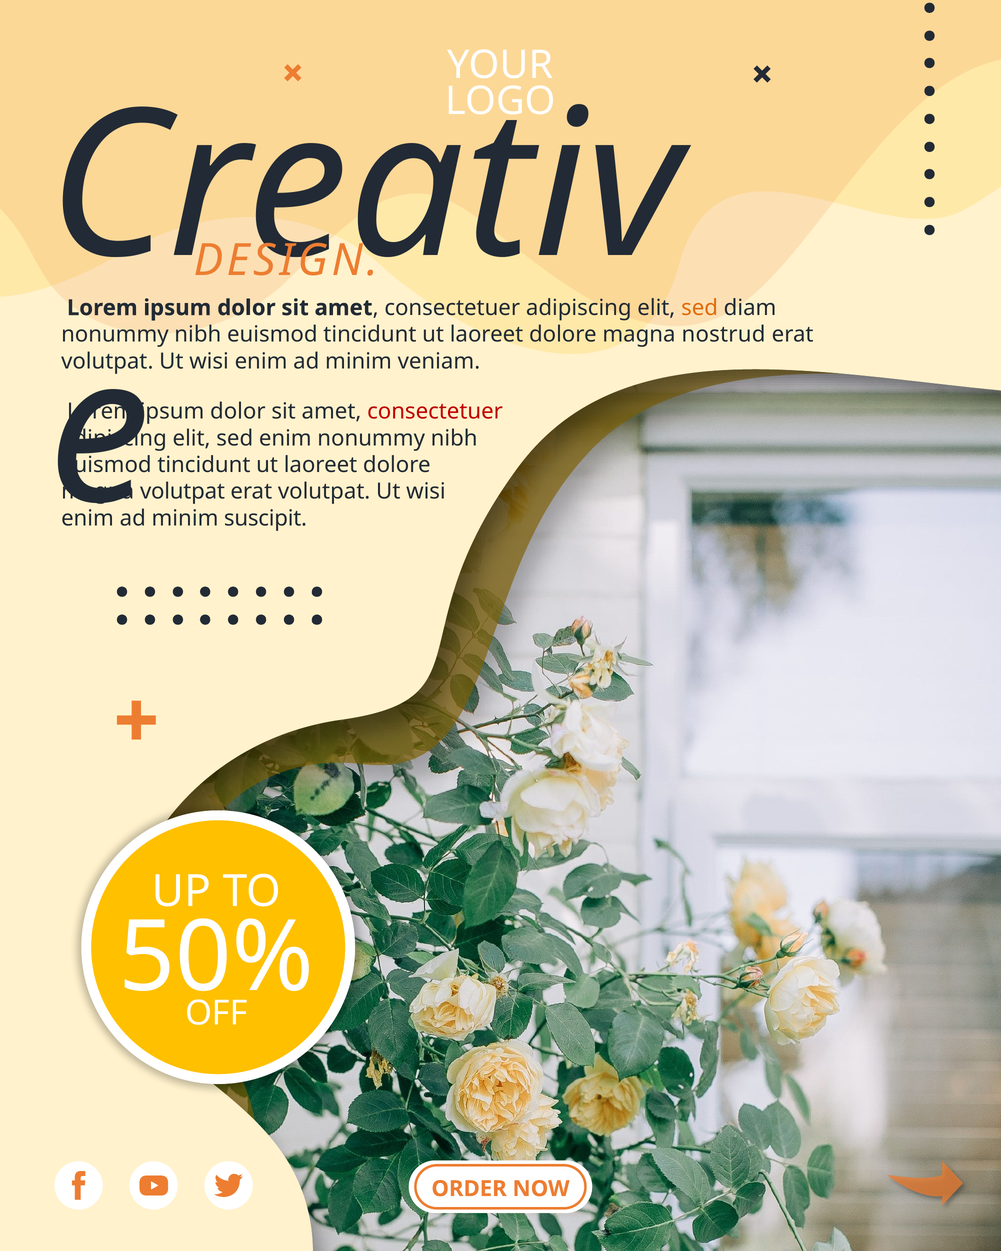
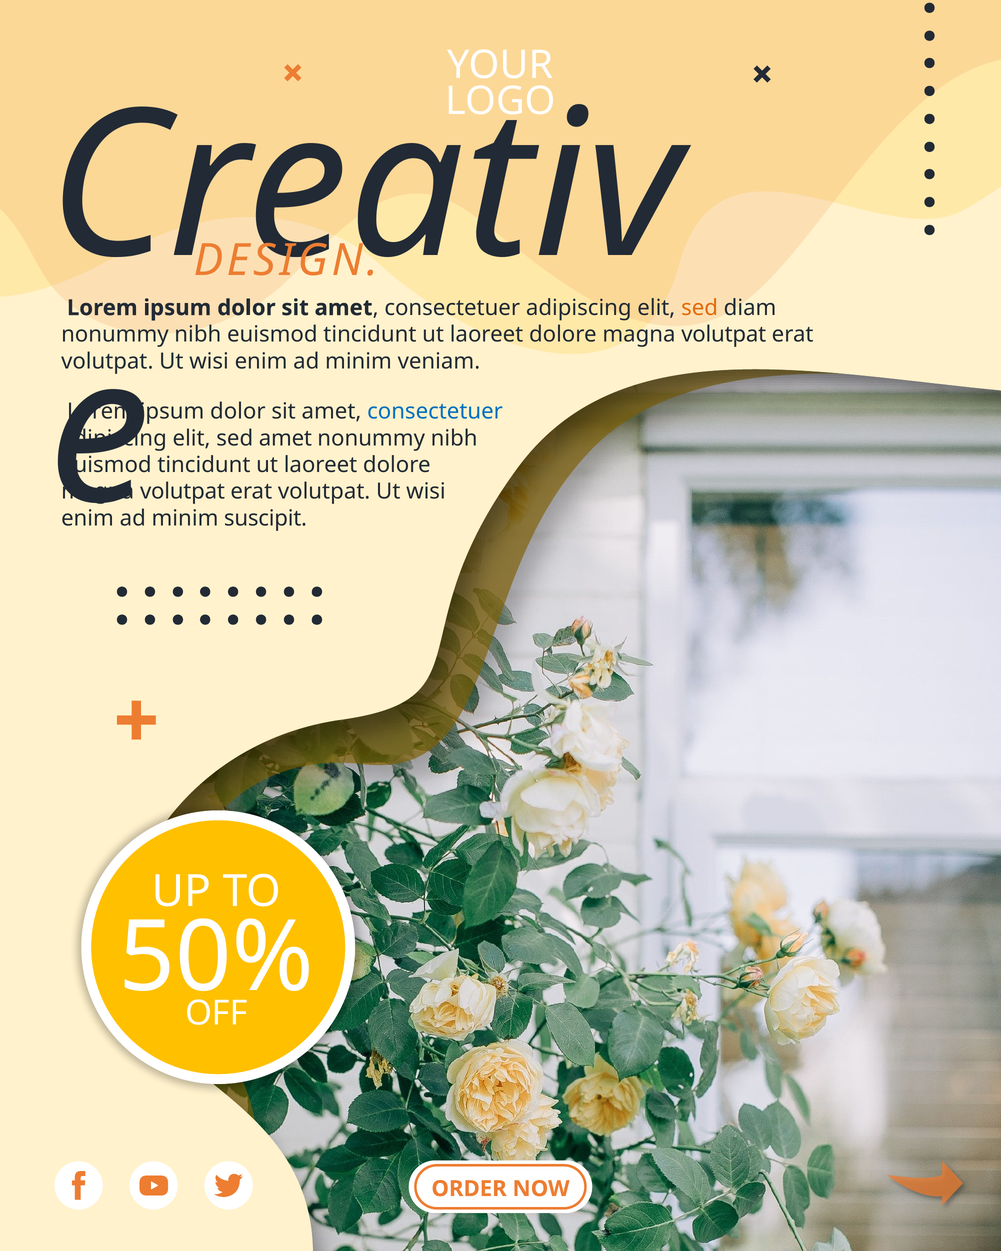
nostrud at (724, 335): nostrud -> volutpat
consectetuer at (435, 412) colour: red -> blue
sed enim: enim -> amet
